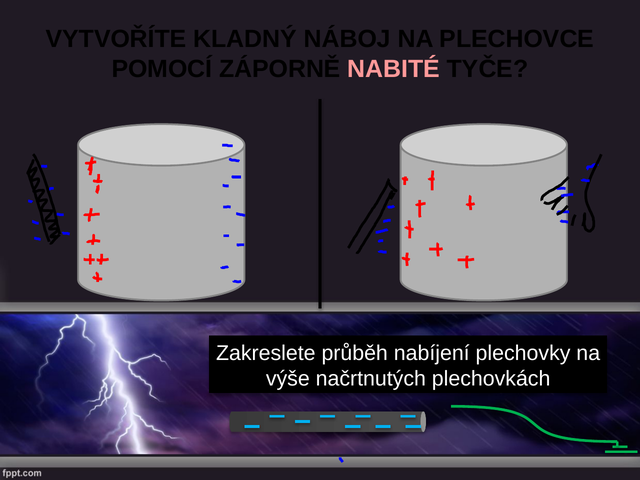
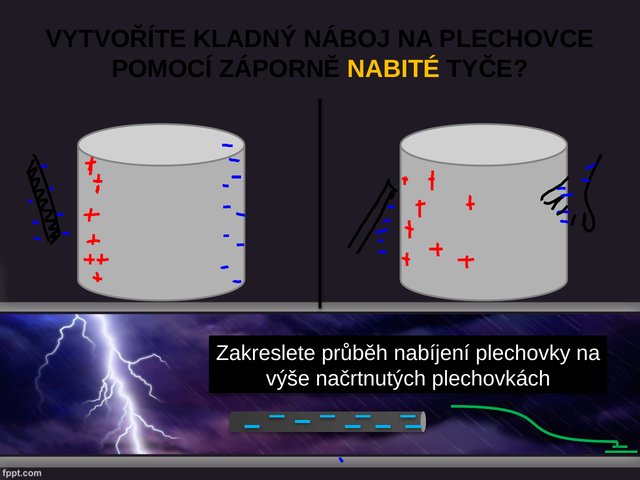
NABITÉ colour: pink -> yellow
